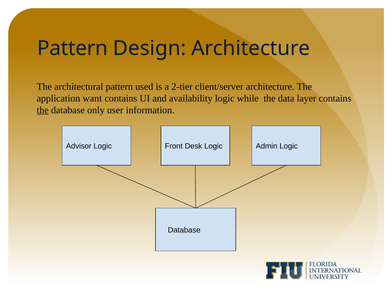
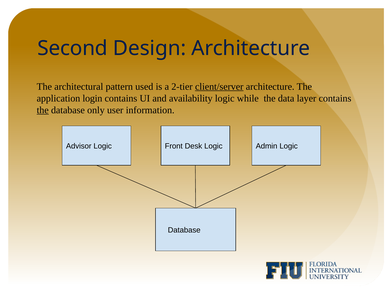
Pattern at (73, 48): Pattern -> Second
client/server underline: none -> present
want: want -> login
